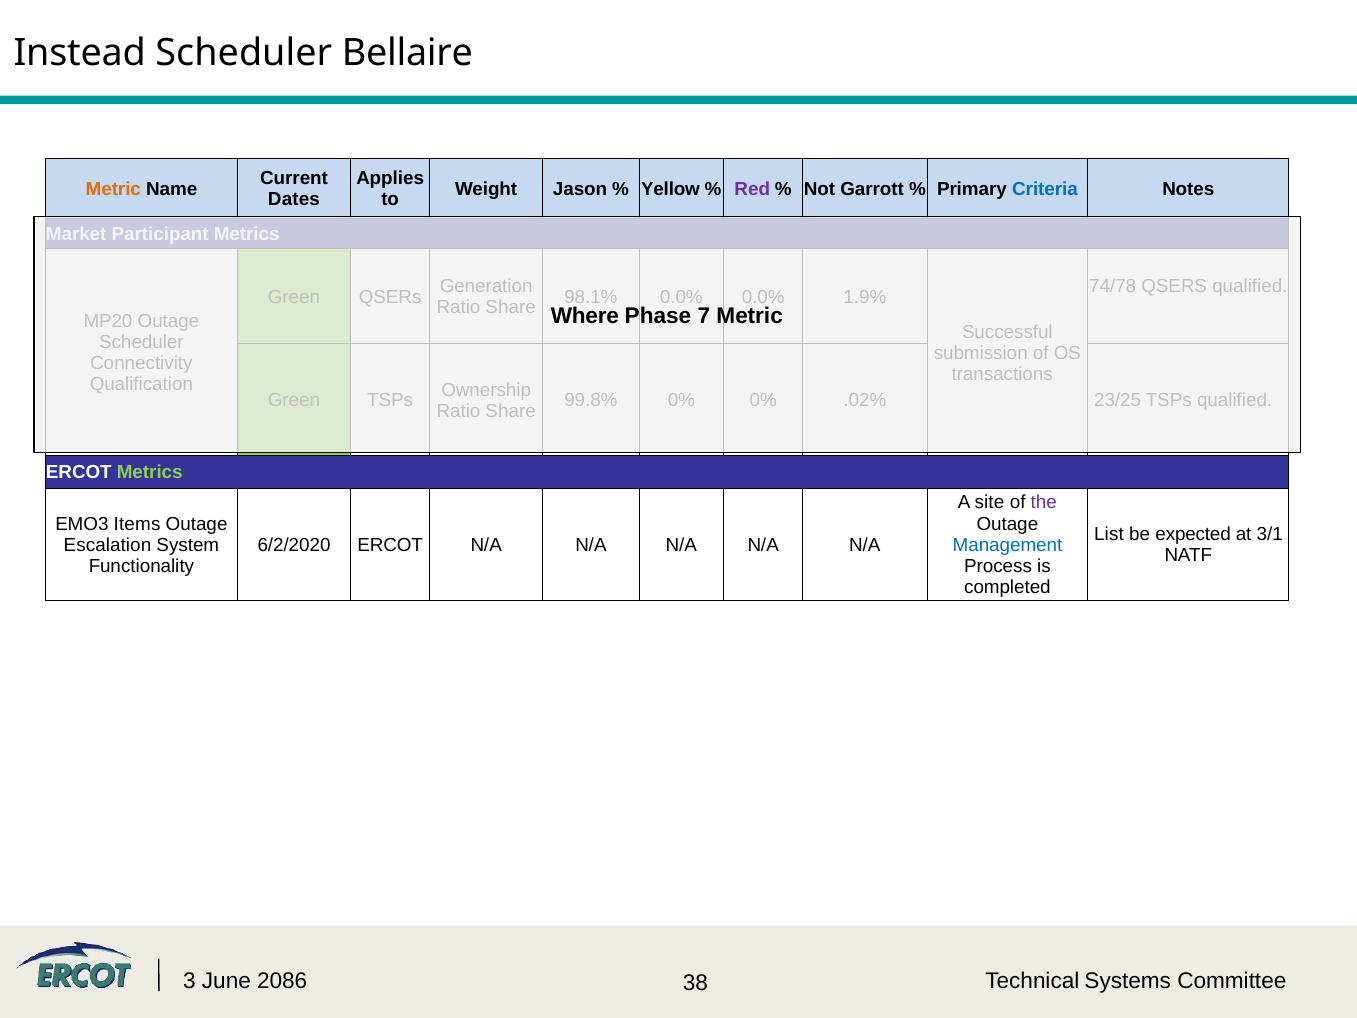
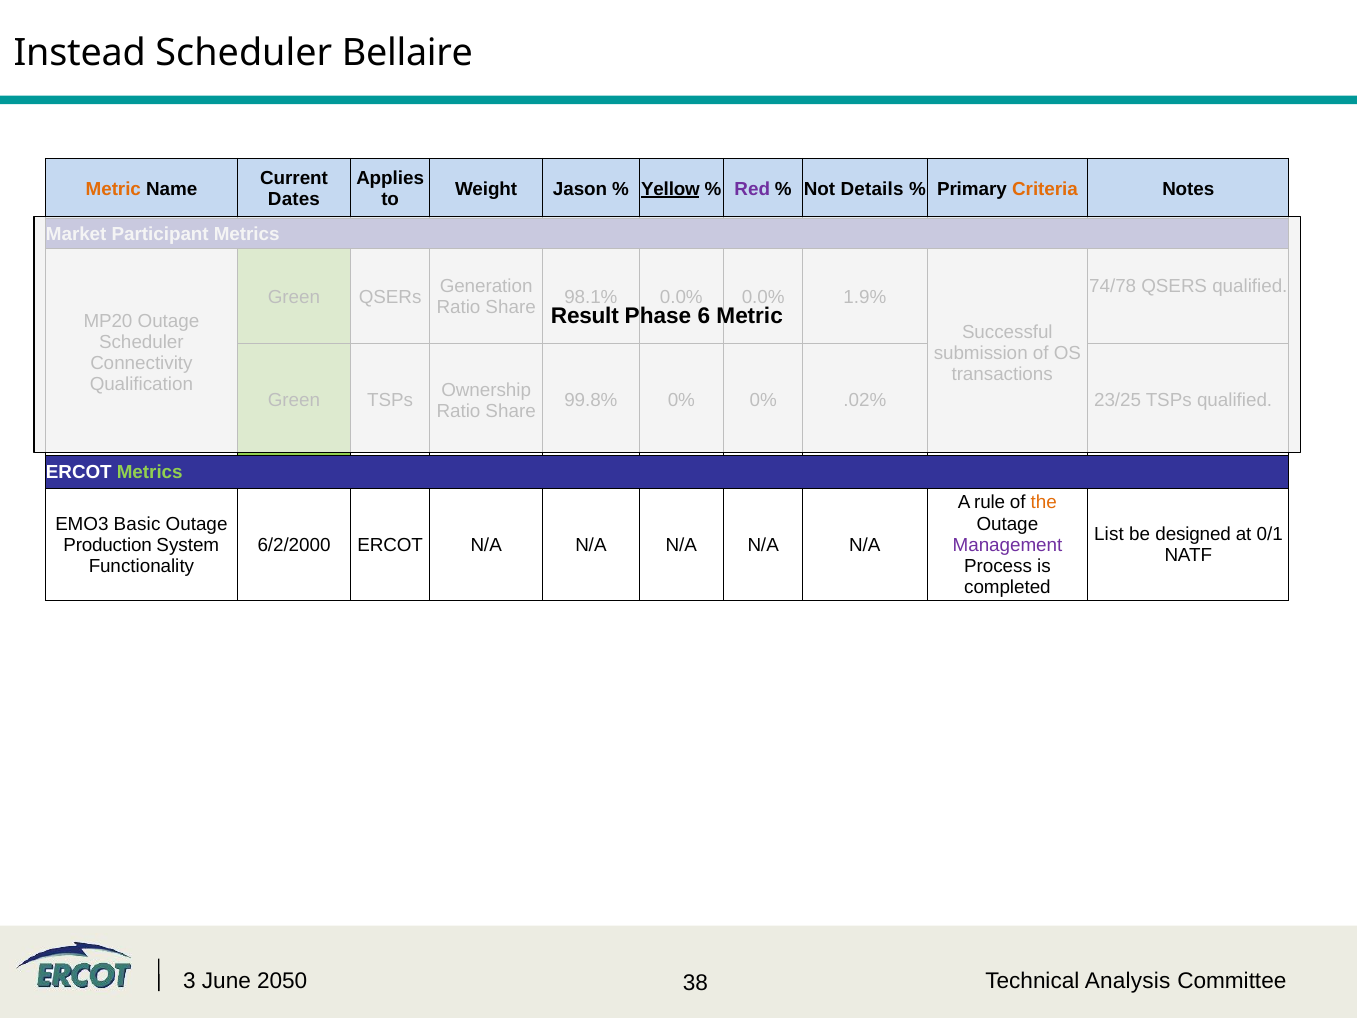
Yellow underline: none -> present
Garrott: Garrott -> Details
Criteria colour: blue -> orange
Where: Where -> Result
7: 7 -> 6
site: site -> rule
the colour: purple -> orange
Items: Items -> Basic
expected: expected -> designed
3/1: 3/1 -> 0/1
Escalation: Escalation -> Production
6/2/2020: 6/2/2020 -> 6/2/2000
Management colour: blue -> purple
2086: 2086 -> 2050
Systems: Systems -> Analysis
